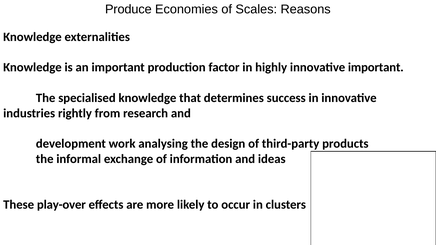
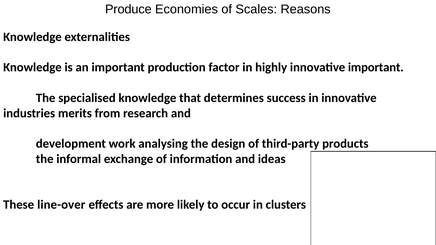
rightly: rightly -> merits
play-over: play-over -> line-over
